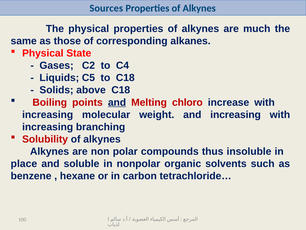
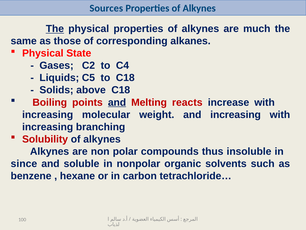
The at (55, 29) underline: none -> present
chloro: chloro -> reacts
place: place -> since
